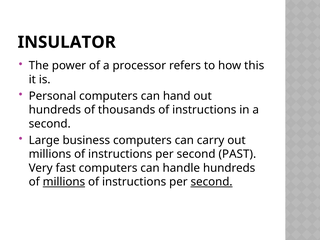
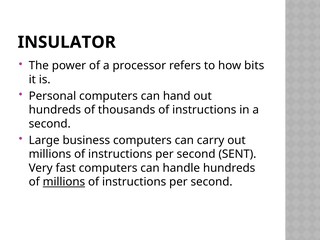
this: this -> bits
PAST: PAST -> SENT
second at (212, 182) underline: present -> none
